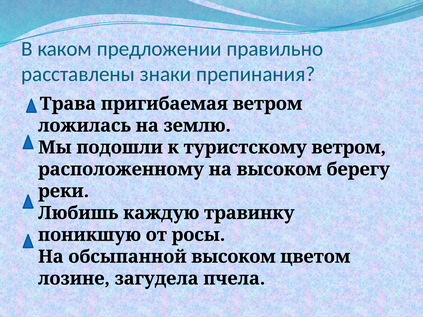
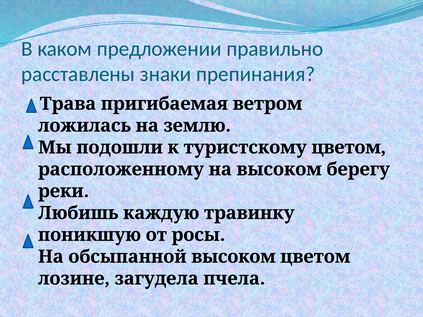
туристскому ветром: ветром -> цветом
